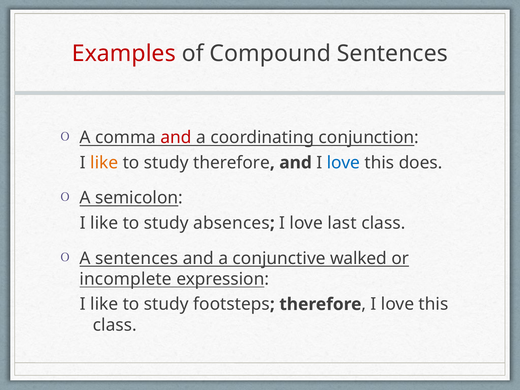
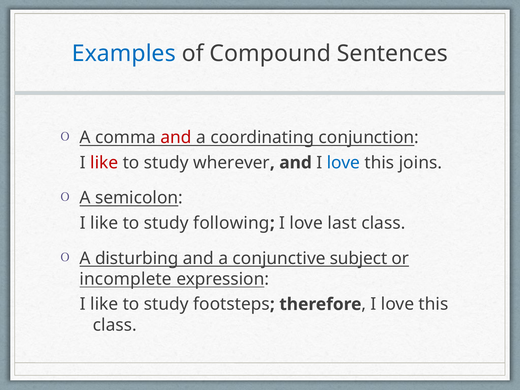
Examples colour: red -> blue
like at (104, 163) colour: orange -> red
study therefore: therefore -> wherever
does: does -> joins
absences: absences -> following
A sentences: sentences -> disturbing
walked: walked -> subject
